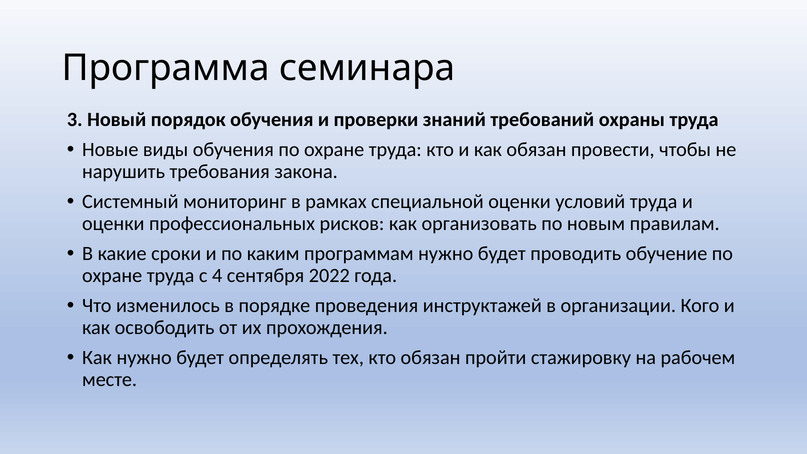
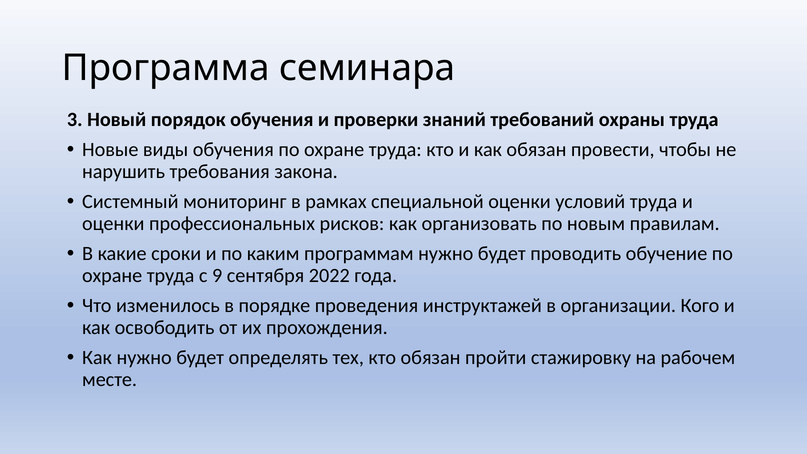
4: 4 -> 9
